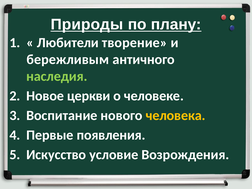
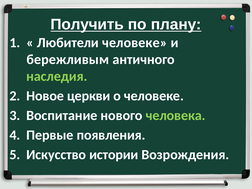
Природы: Природы -> Получить
Любители творение: творение -> человеке
человека colour: yellow -> light green
условие: условие -> истории
